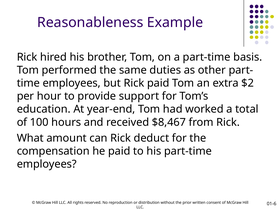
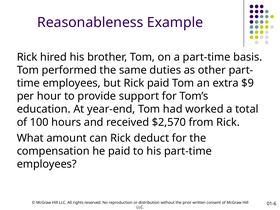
$2: $2 -> $9
$8,467: $8,467 -> $2,570
